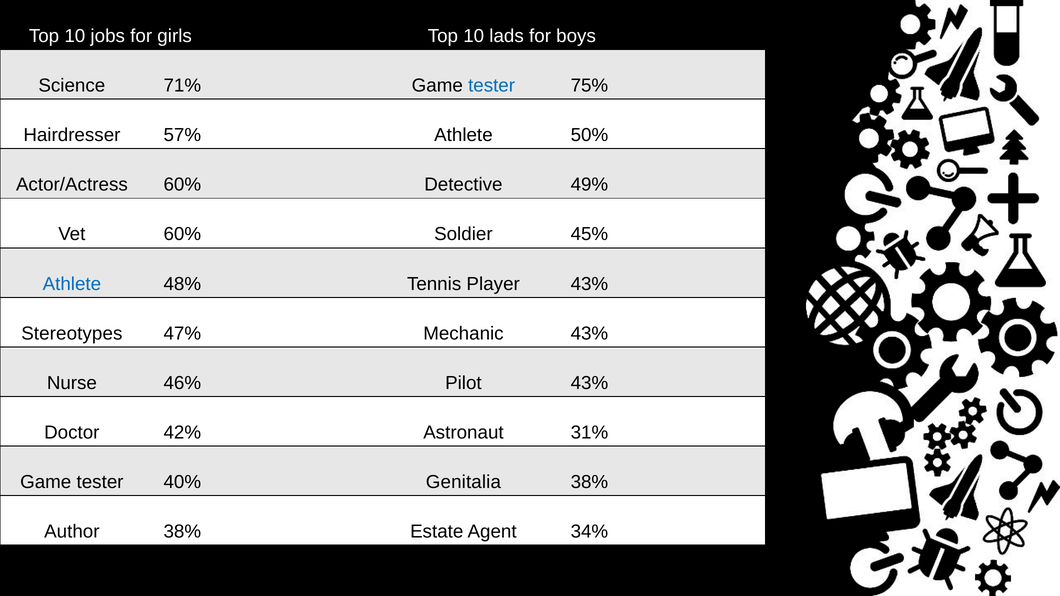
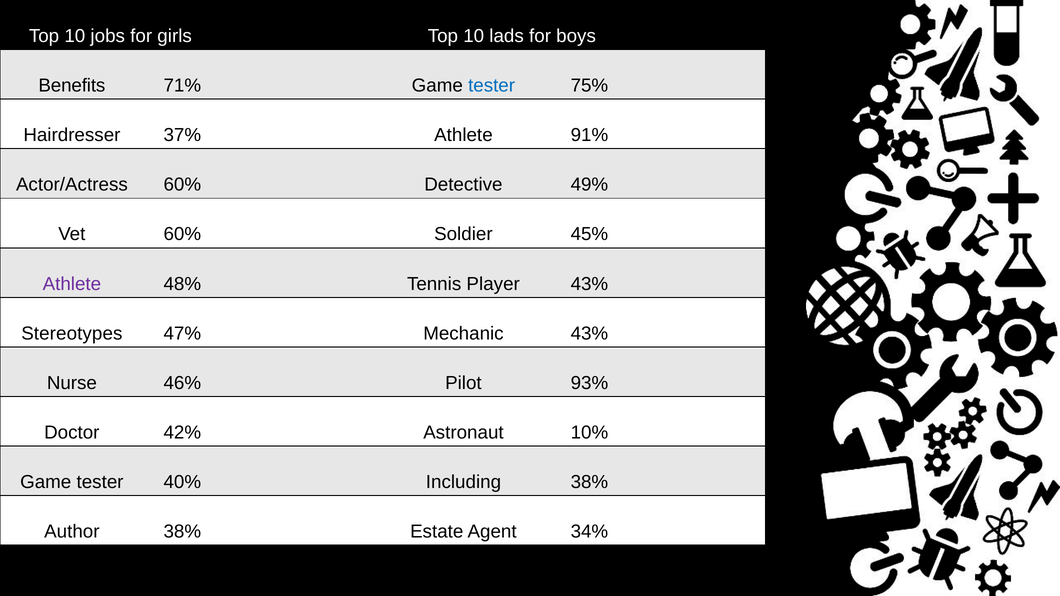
Science: Science -> Benefits
57%: 57% -> 37%
50%: 50% -> 91%
Athlete at (72, 284) colour: blue -> purple
Pilot 43%: 43% -> 93%
31%: 31% -> 10%
Genitalia: Genitalia -> Including
